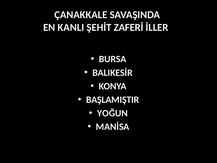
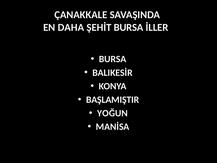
KANLI: KANLI -> DAHA
ŞEHİT ZAFERİ: ZAFERİ -> BURSA
